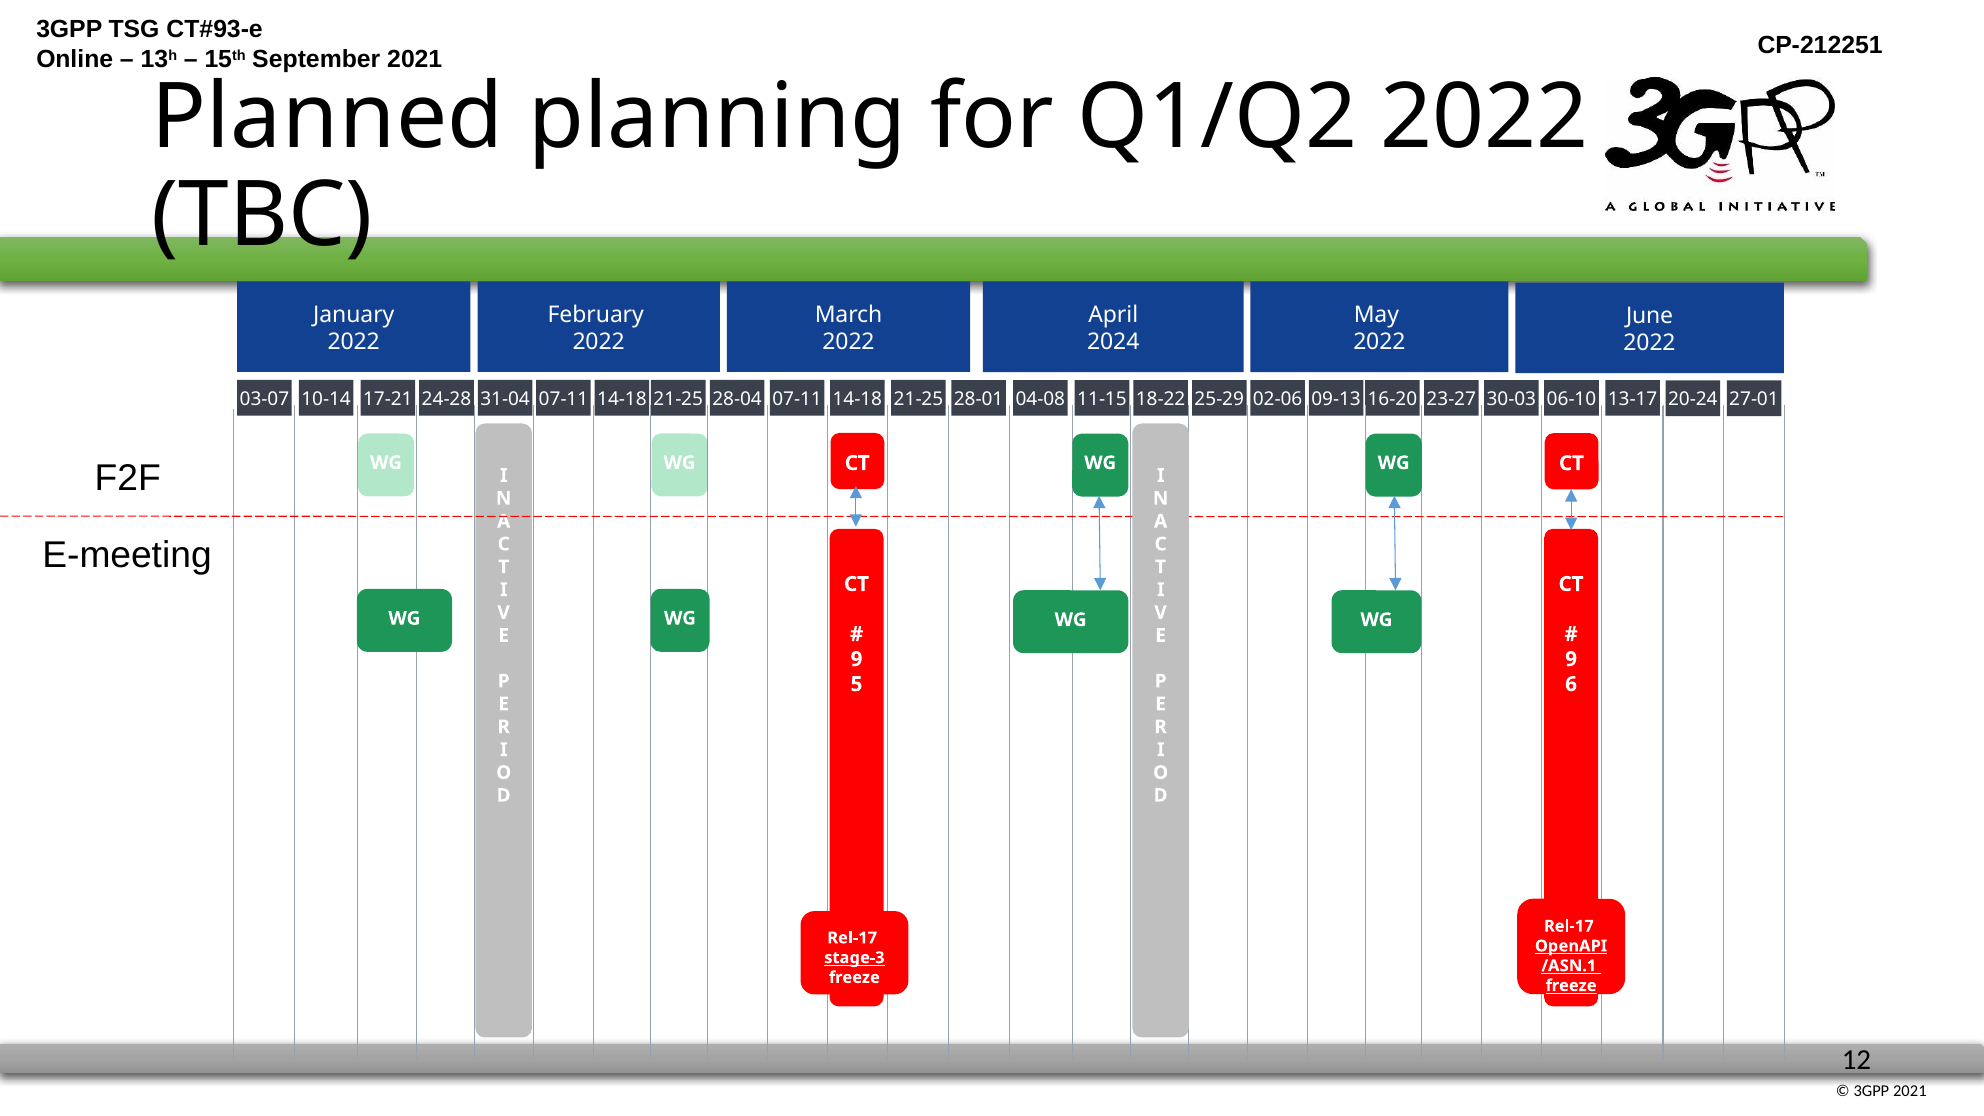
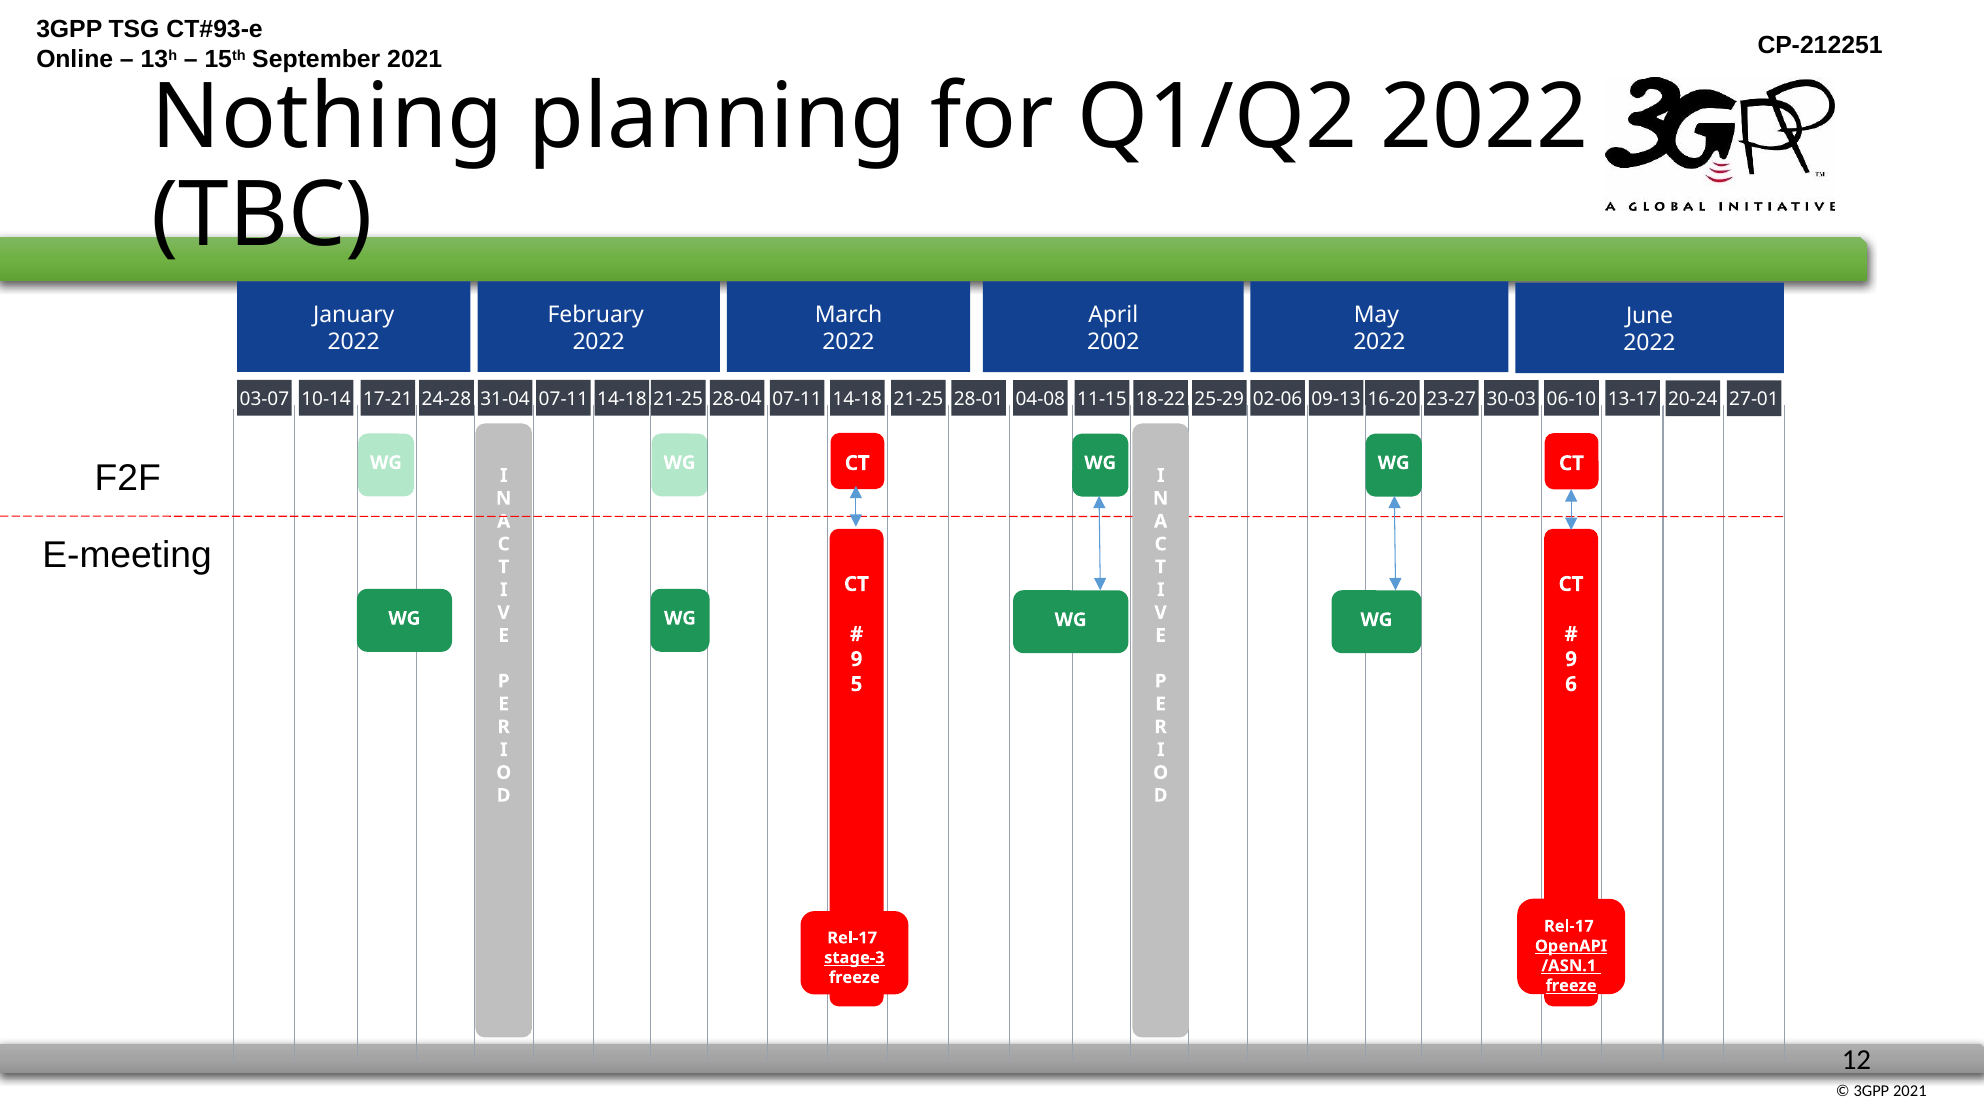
Planned: Planned -> Nothing
2024: 2024 -> 2002
